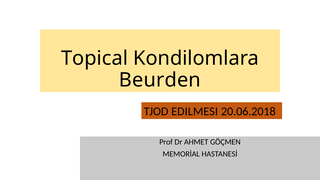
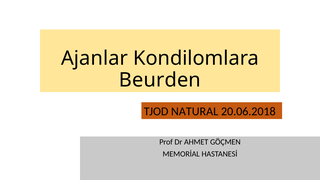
Topical: Topical -> Ajanlar
EDILMESI: EDILMESI -> NATURAL
